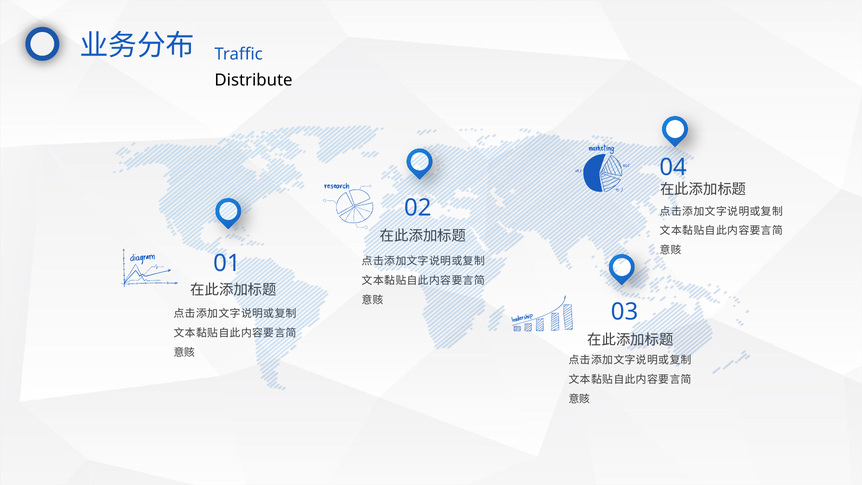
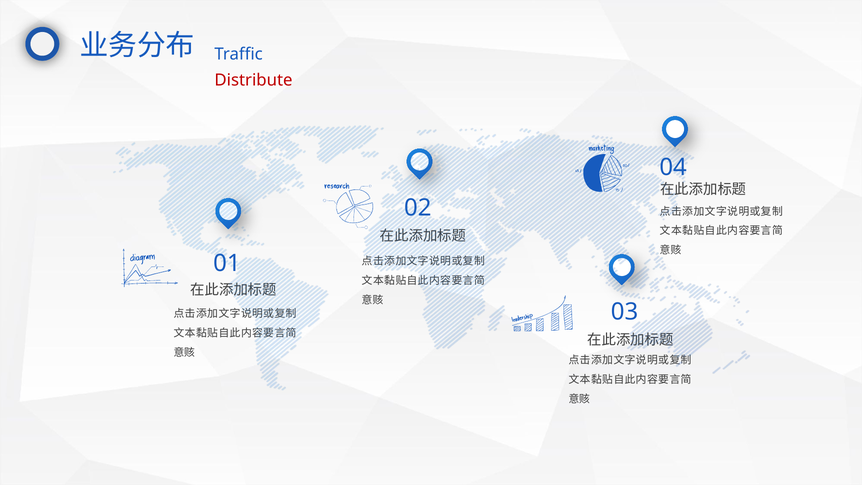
Distribute colour: black -> red
